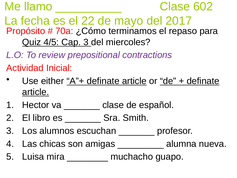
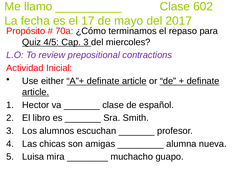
22: 22 -> 17
